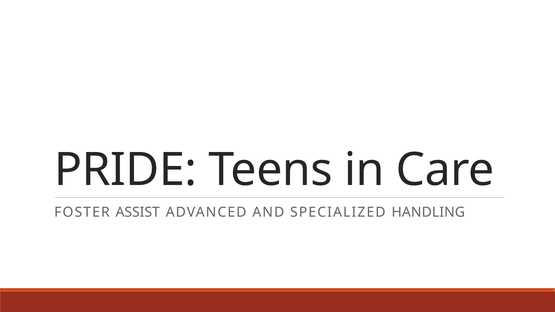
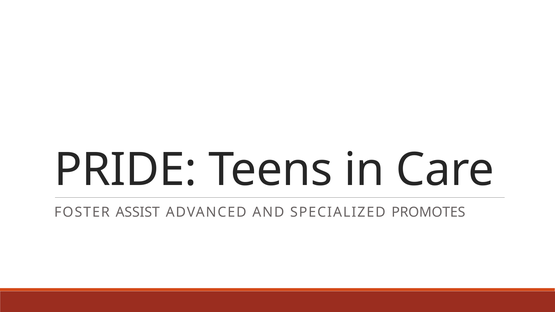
HANDLING: HANDLING -> PROMOTES
